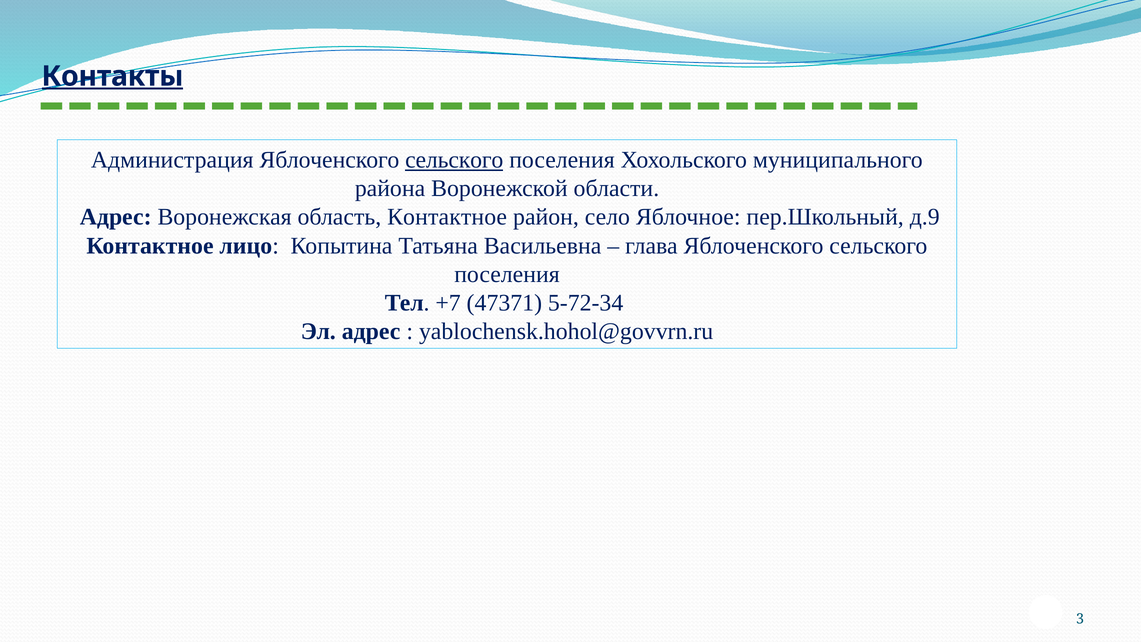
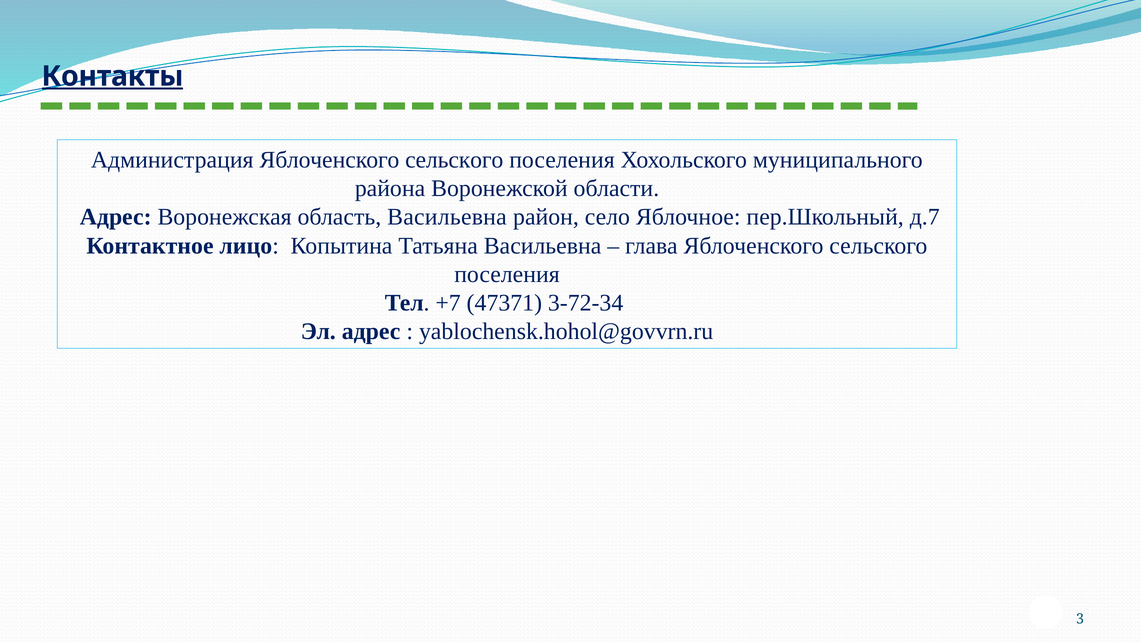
сельского at (454, 160) underline: present -> none
область Контактное: Контактное -> Васильевна
д.9: д.9 -> д.7
5-72-34: 5-72-34 -> 3-72-34
